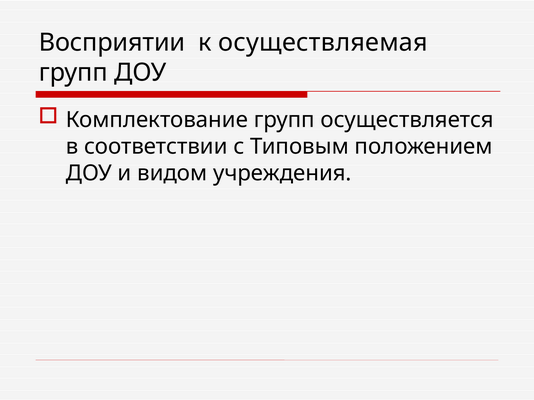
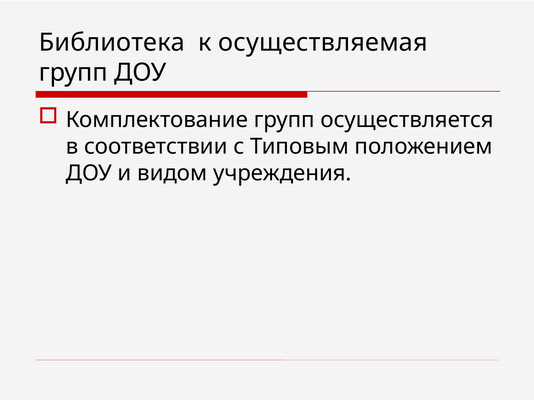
Восприятии: Восприятии -> Библиотека
